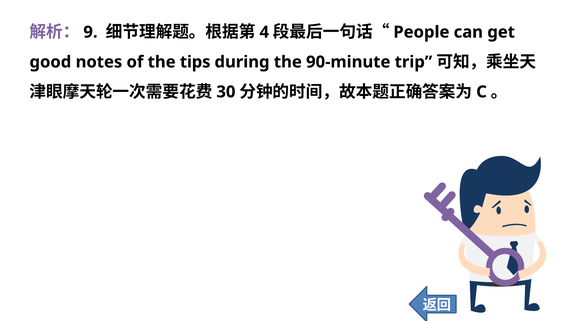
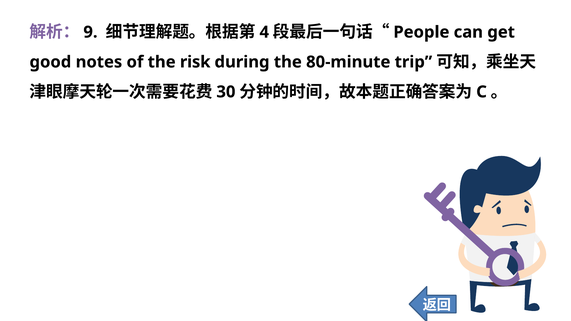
tips: tips -> risk
90-minute: 90-minute -> 80-minute
